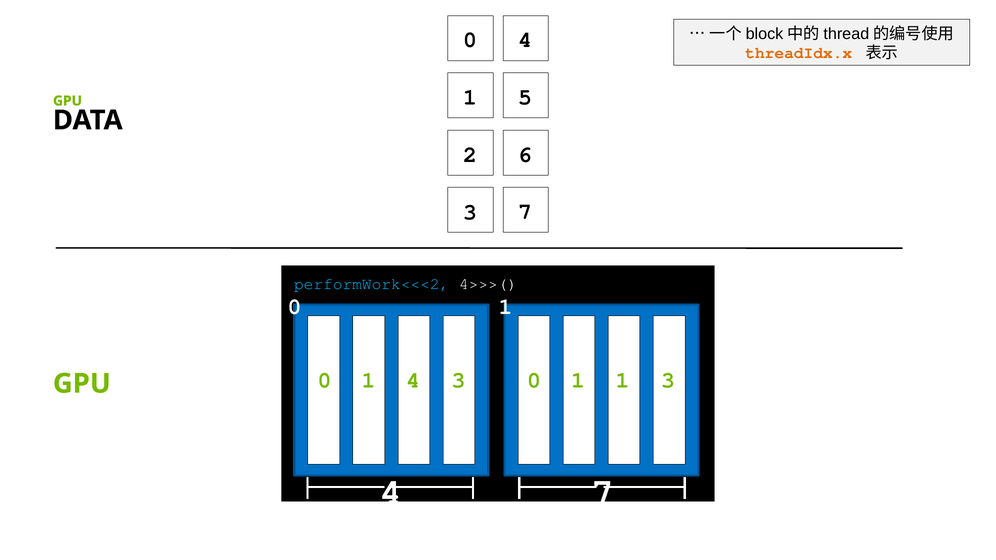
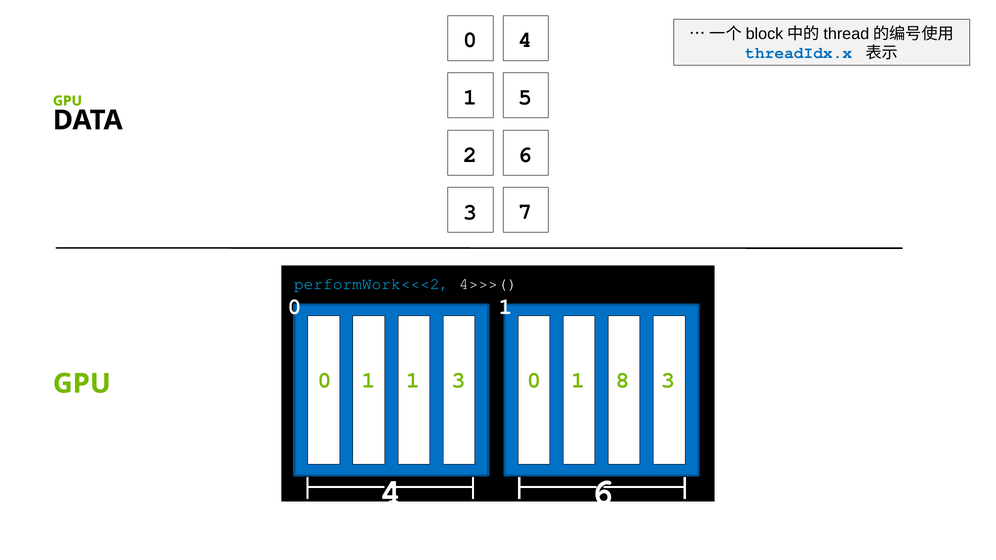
threadIdx.x colour: orange -> blue
1 4: 4 -> 1
1 1: 1 -> 8
4 7: 7 -> 6
